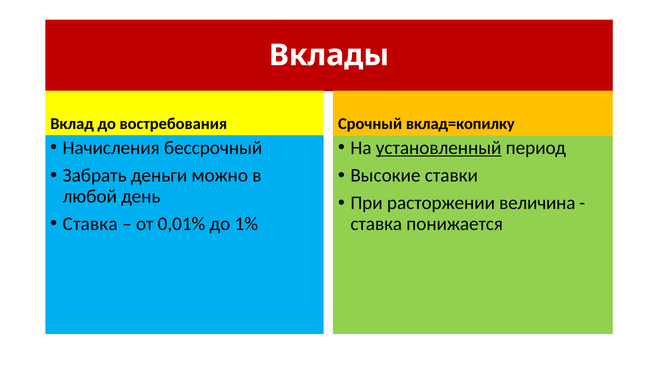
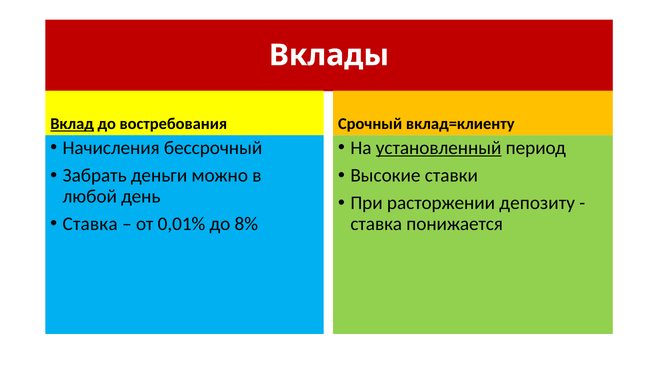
Вклад underline: none -> present
вклад=копилку: вклад=копилку -> вклад=клиенту
величина: величина -> депозиту
1%: 1% -> 8%
